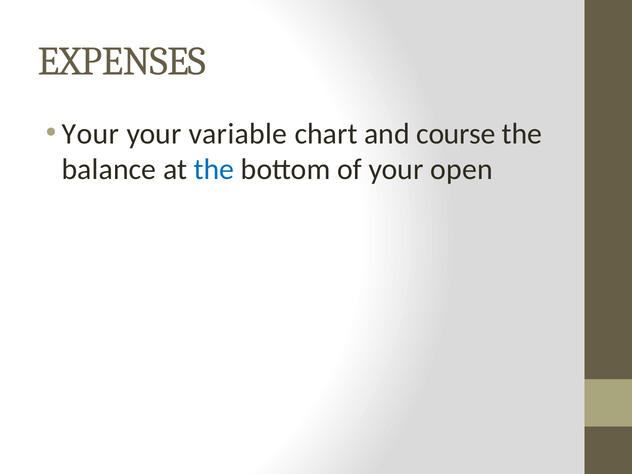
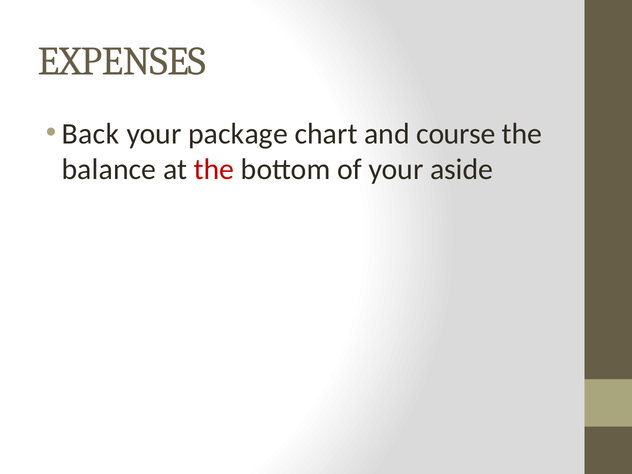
Your at (91, 134): Your -> Back
variable: variable -> package
the at (214, 170) colour: blue -> red
open: open -> aside
